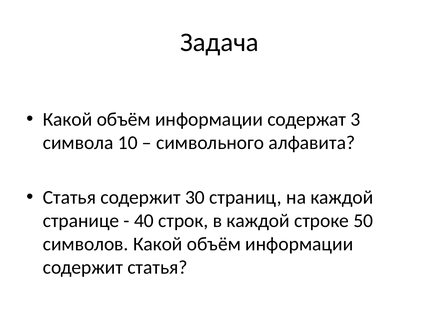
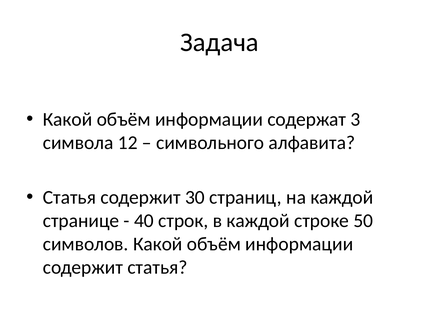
10: 10 -> 12
